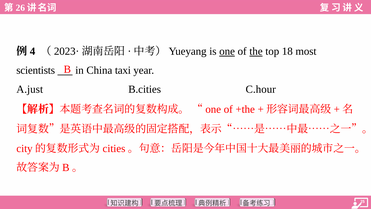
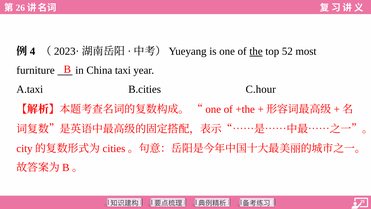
one at (227, 51) underline: present -> none
18: 18 -> 52
scientists: scientists -> furniture
A.just: A.just -> A.taxi
